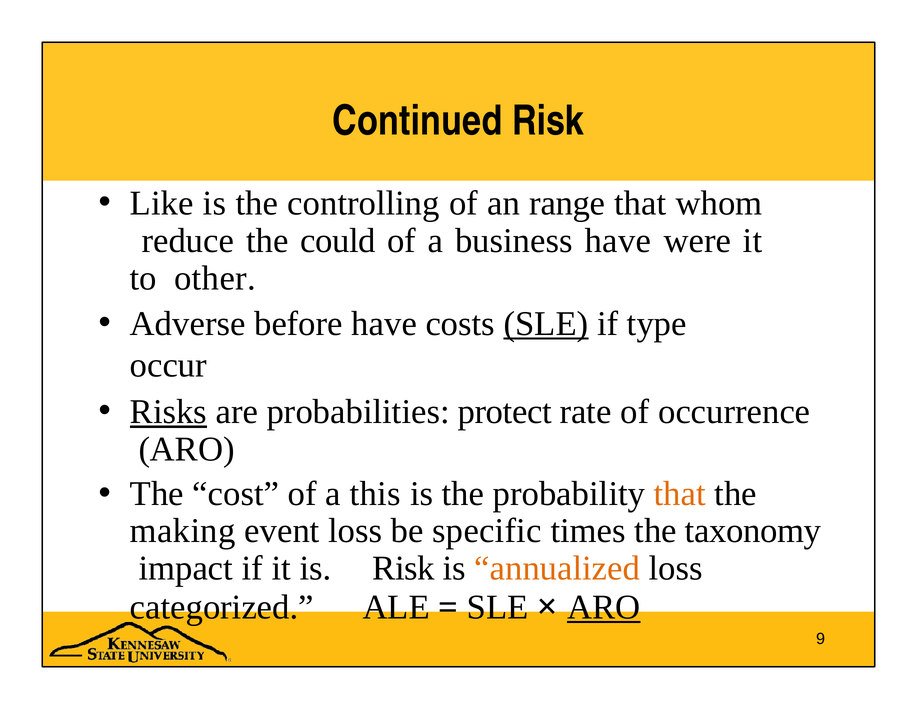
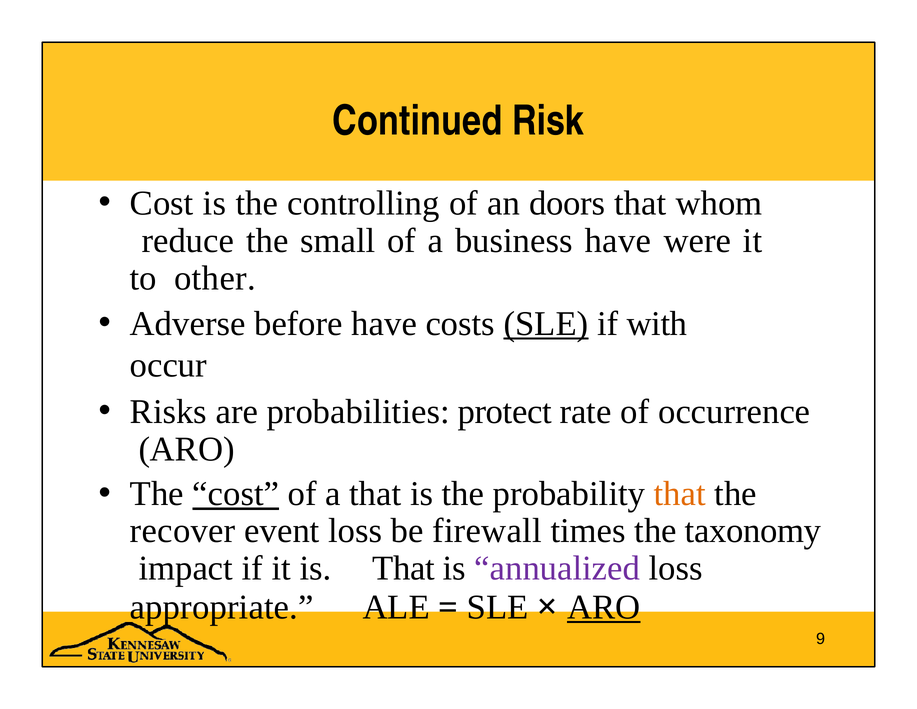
Like at (162, 203): Like -> Cost
range: range -> doors
could: could -> small
type: type -> with
Risks underline: present -> none
cost at (236, 494) underline: none -> present
a this: this -> that
making: making -> recover
specific: specific -> firewall
is Risk: Risk -> That
annualized colour: orange -> purple
categorized: categorized -> appropriate
